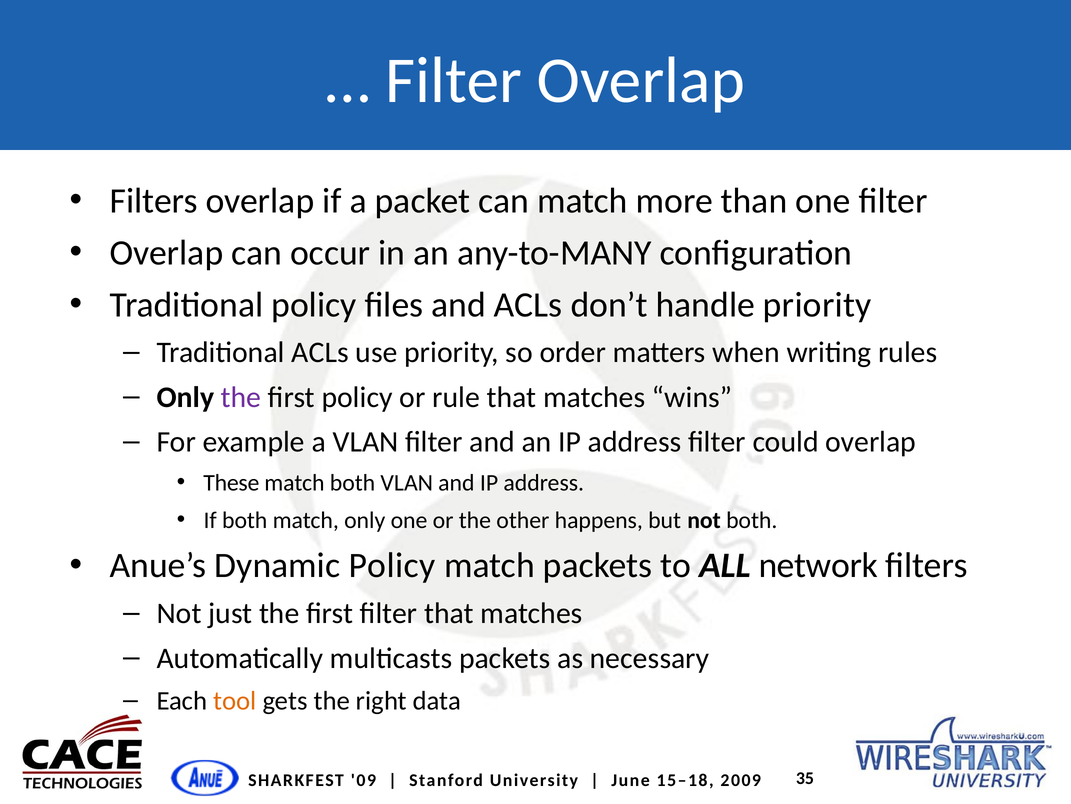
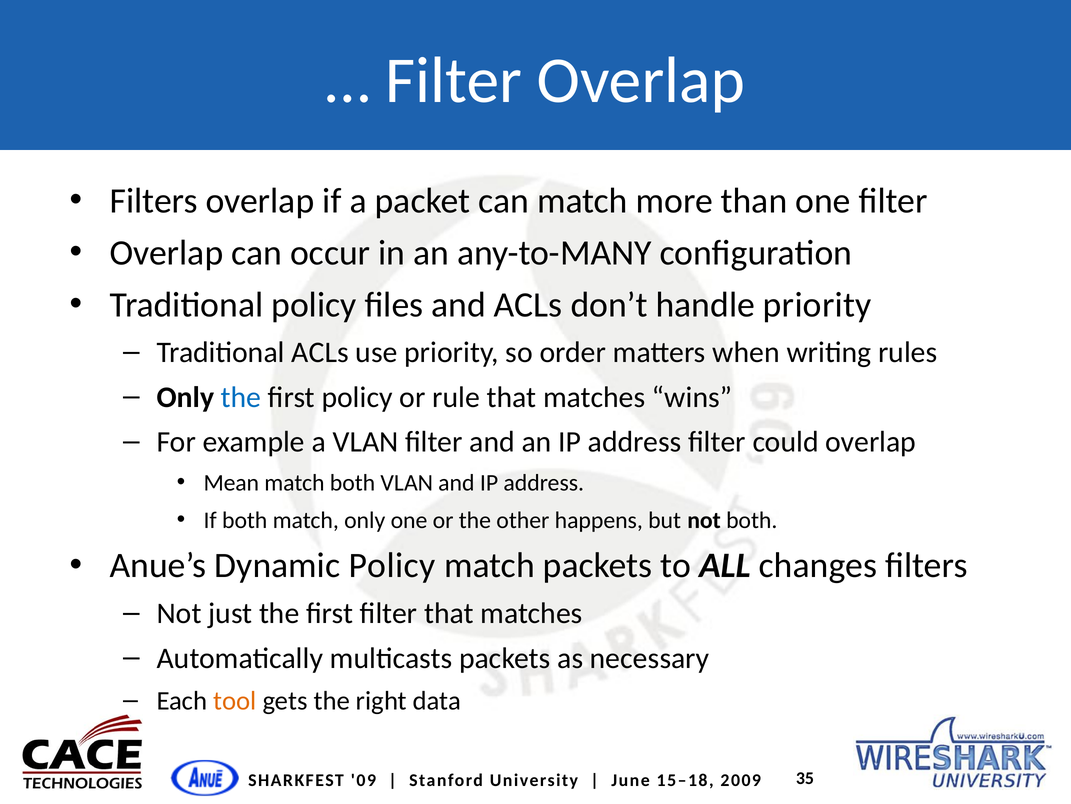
the at (241, 397) colour: purple -> blue
These: These -> Mean
network: network -> changes
